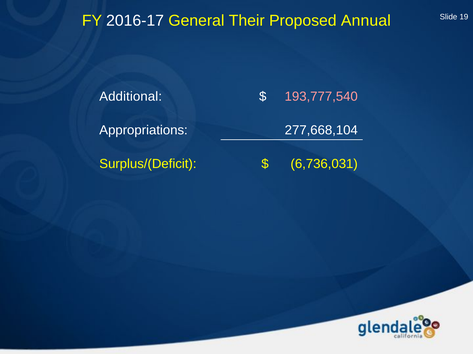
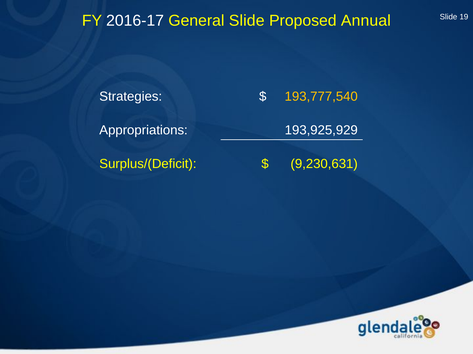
General Their: Their -> Slide
Additional: Additional -> Strategies
193,777,540 colour: pink -> yellow
277,668,104: 277,668,104 -> 193,925,929
6,736,031: 6,736,031 -> 9,230,631
